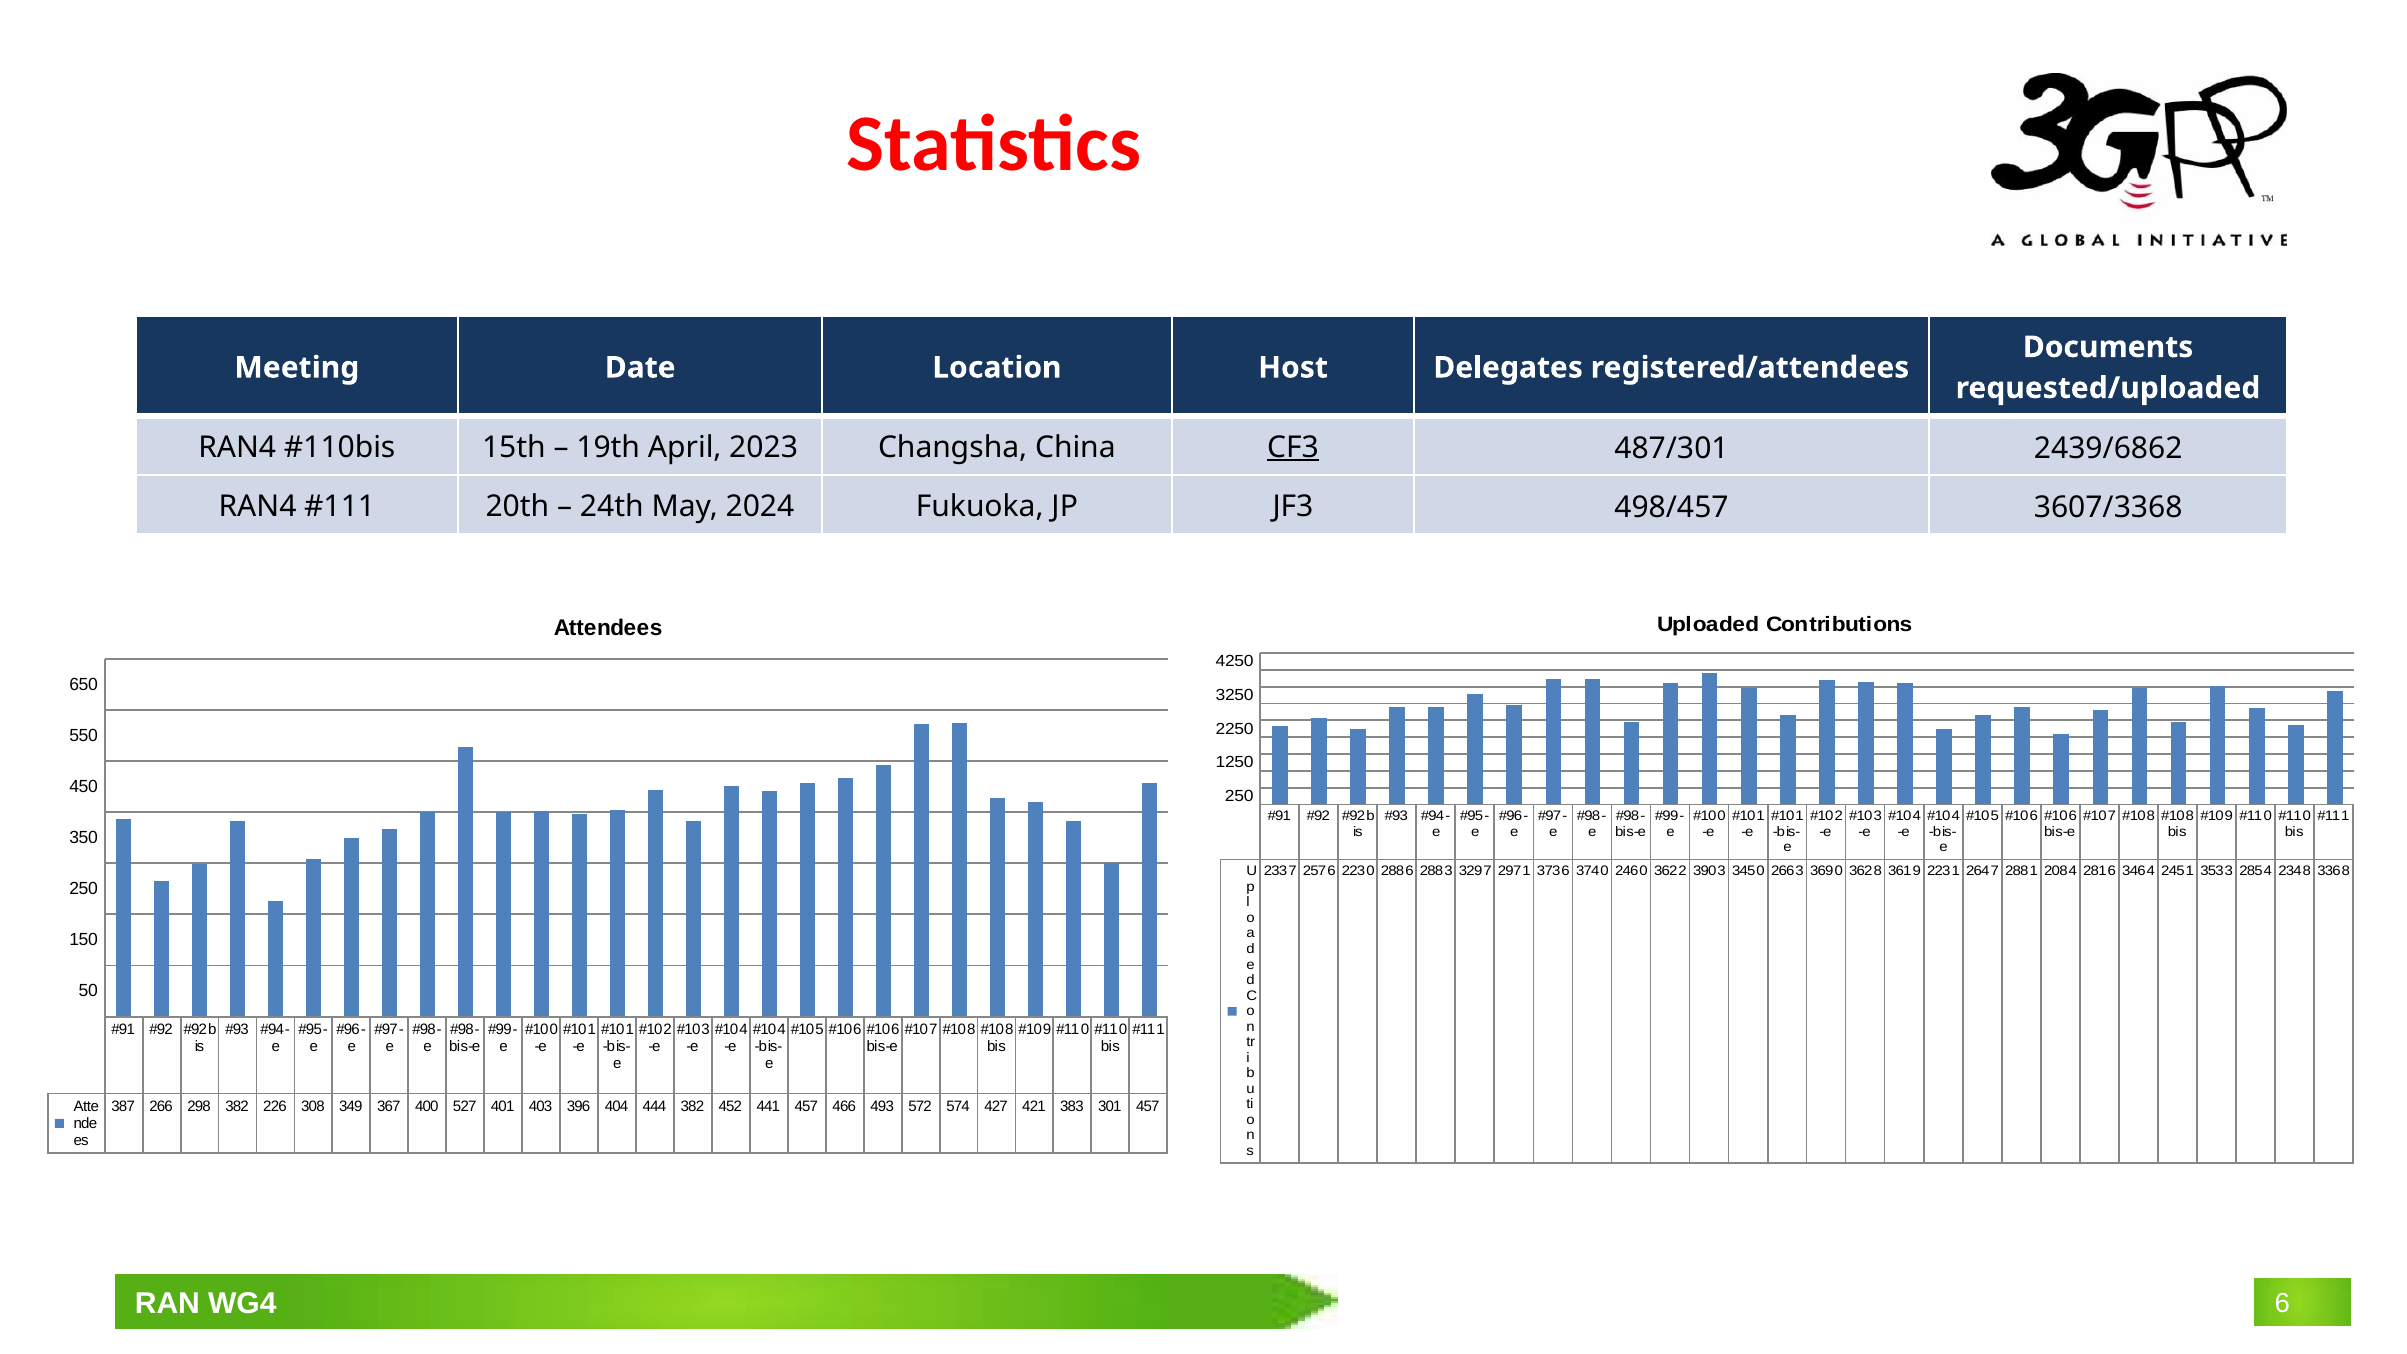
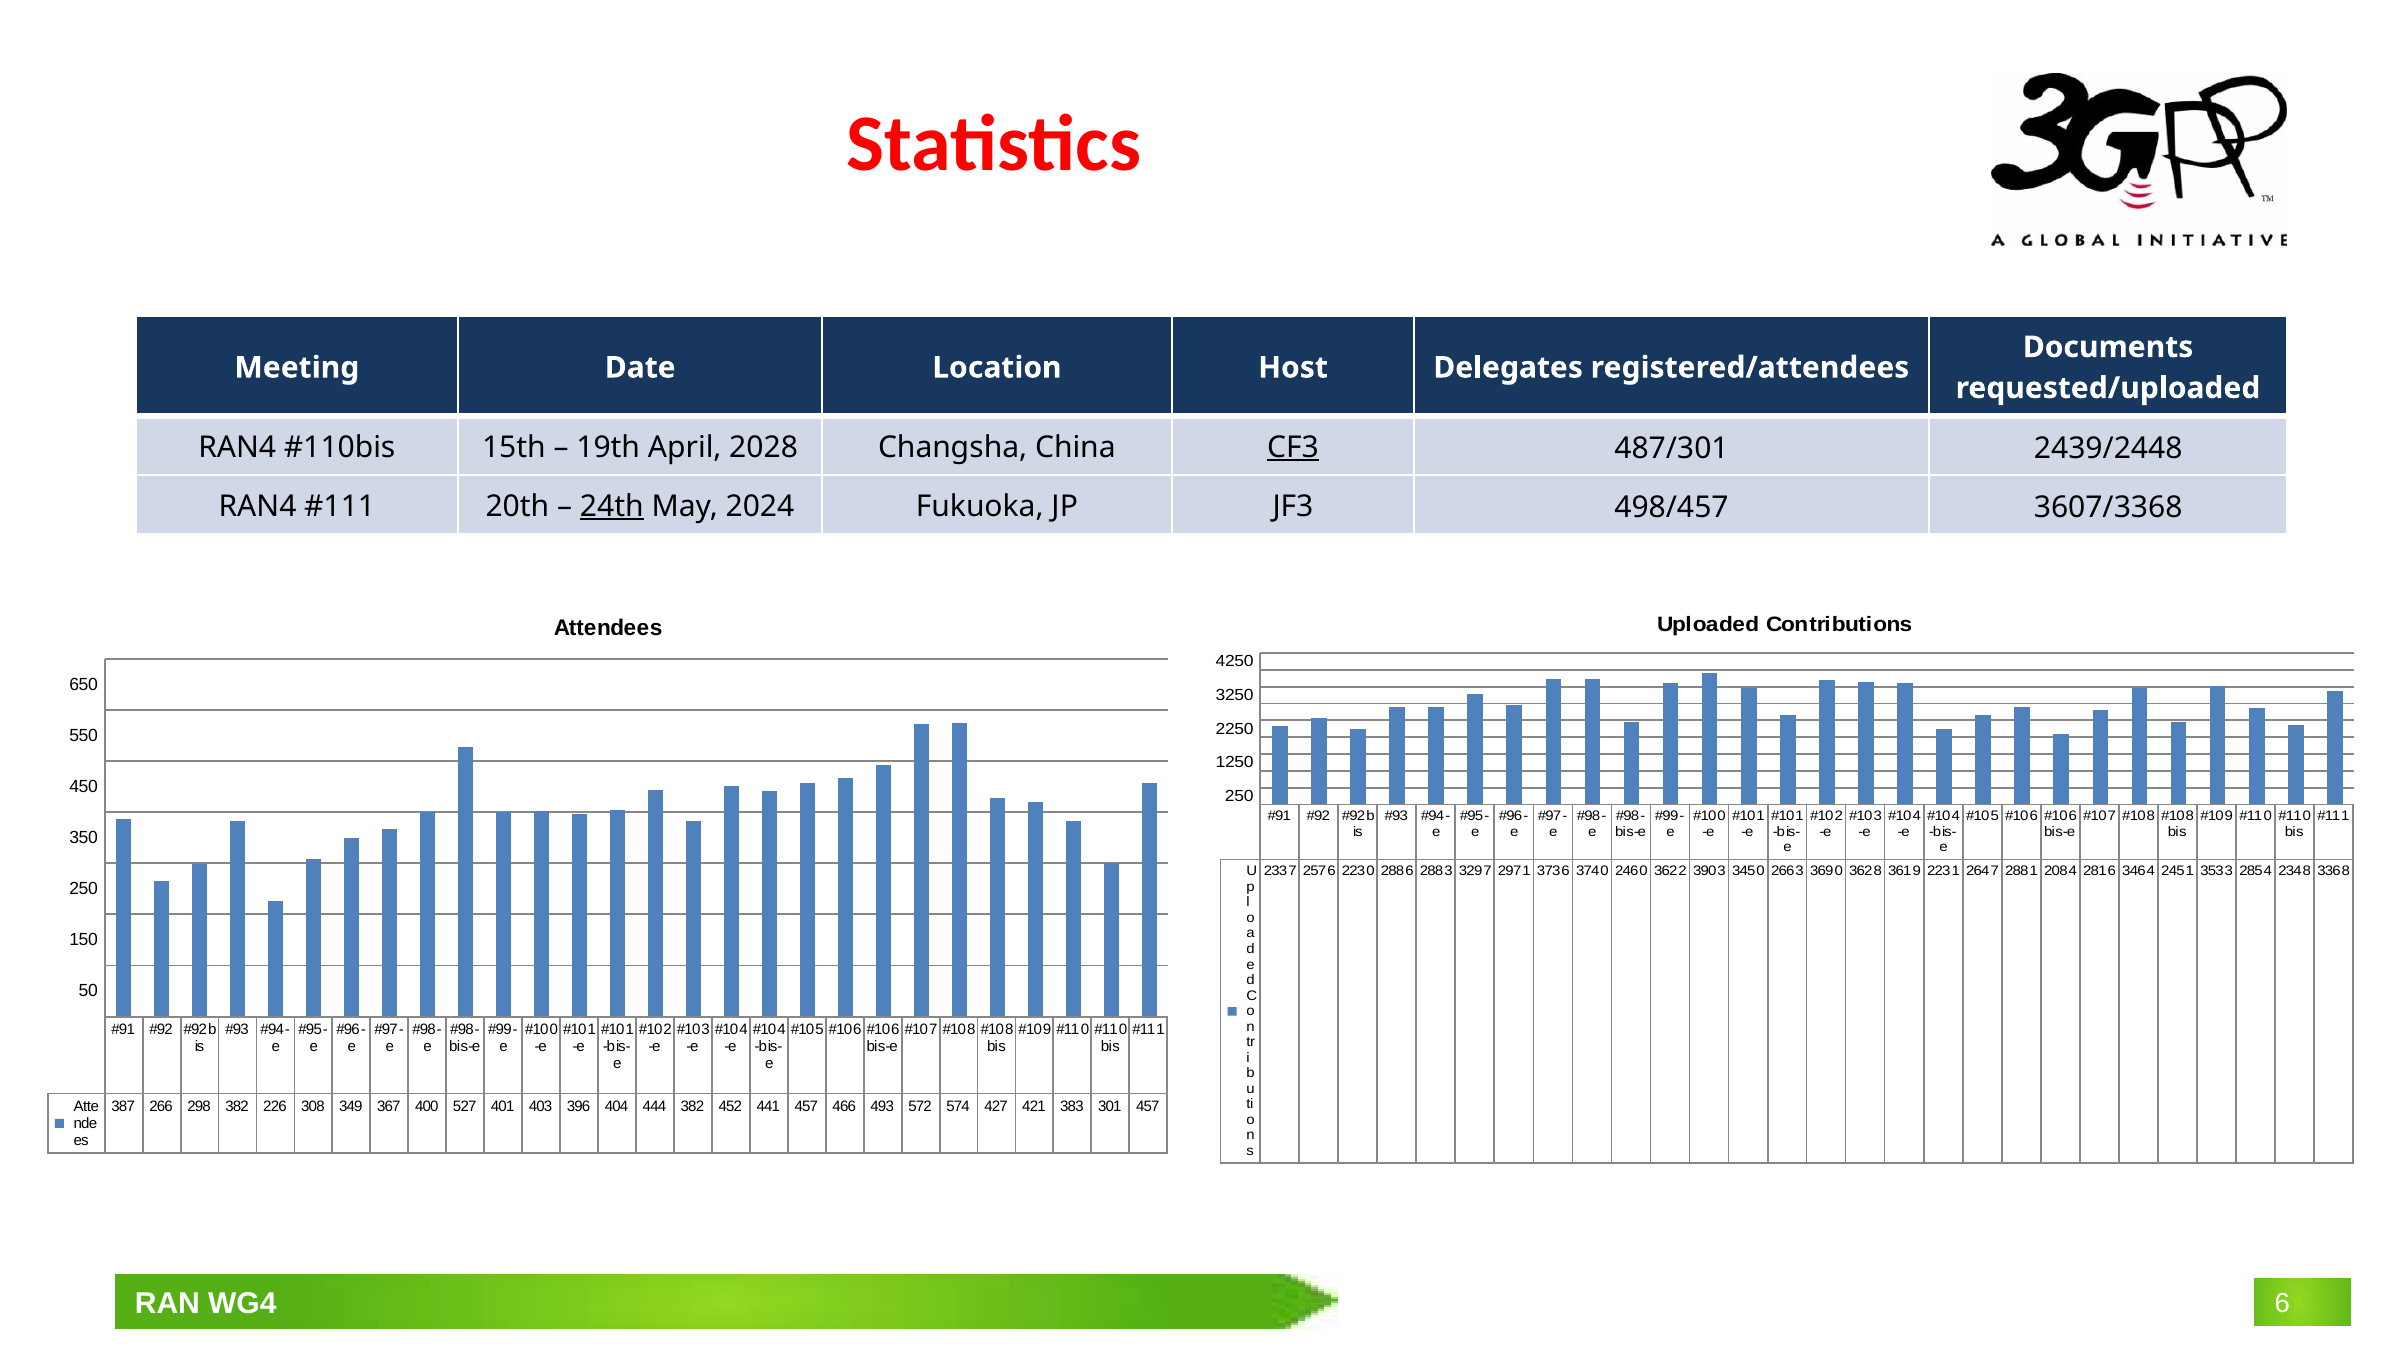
2023: 2023 -> 2028
2439/6862: 2439/6862 -> 2439/2448
24th underline: none -> present
